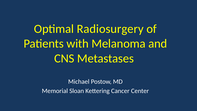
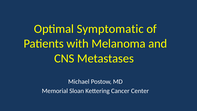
Radiosurgery: Radiosurgery -> Symptomatic
